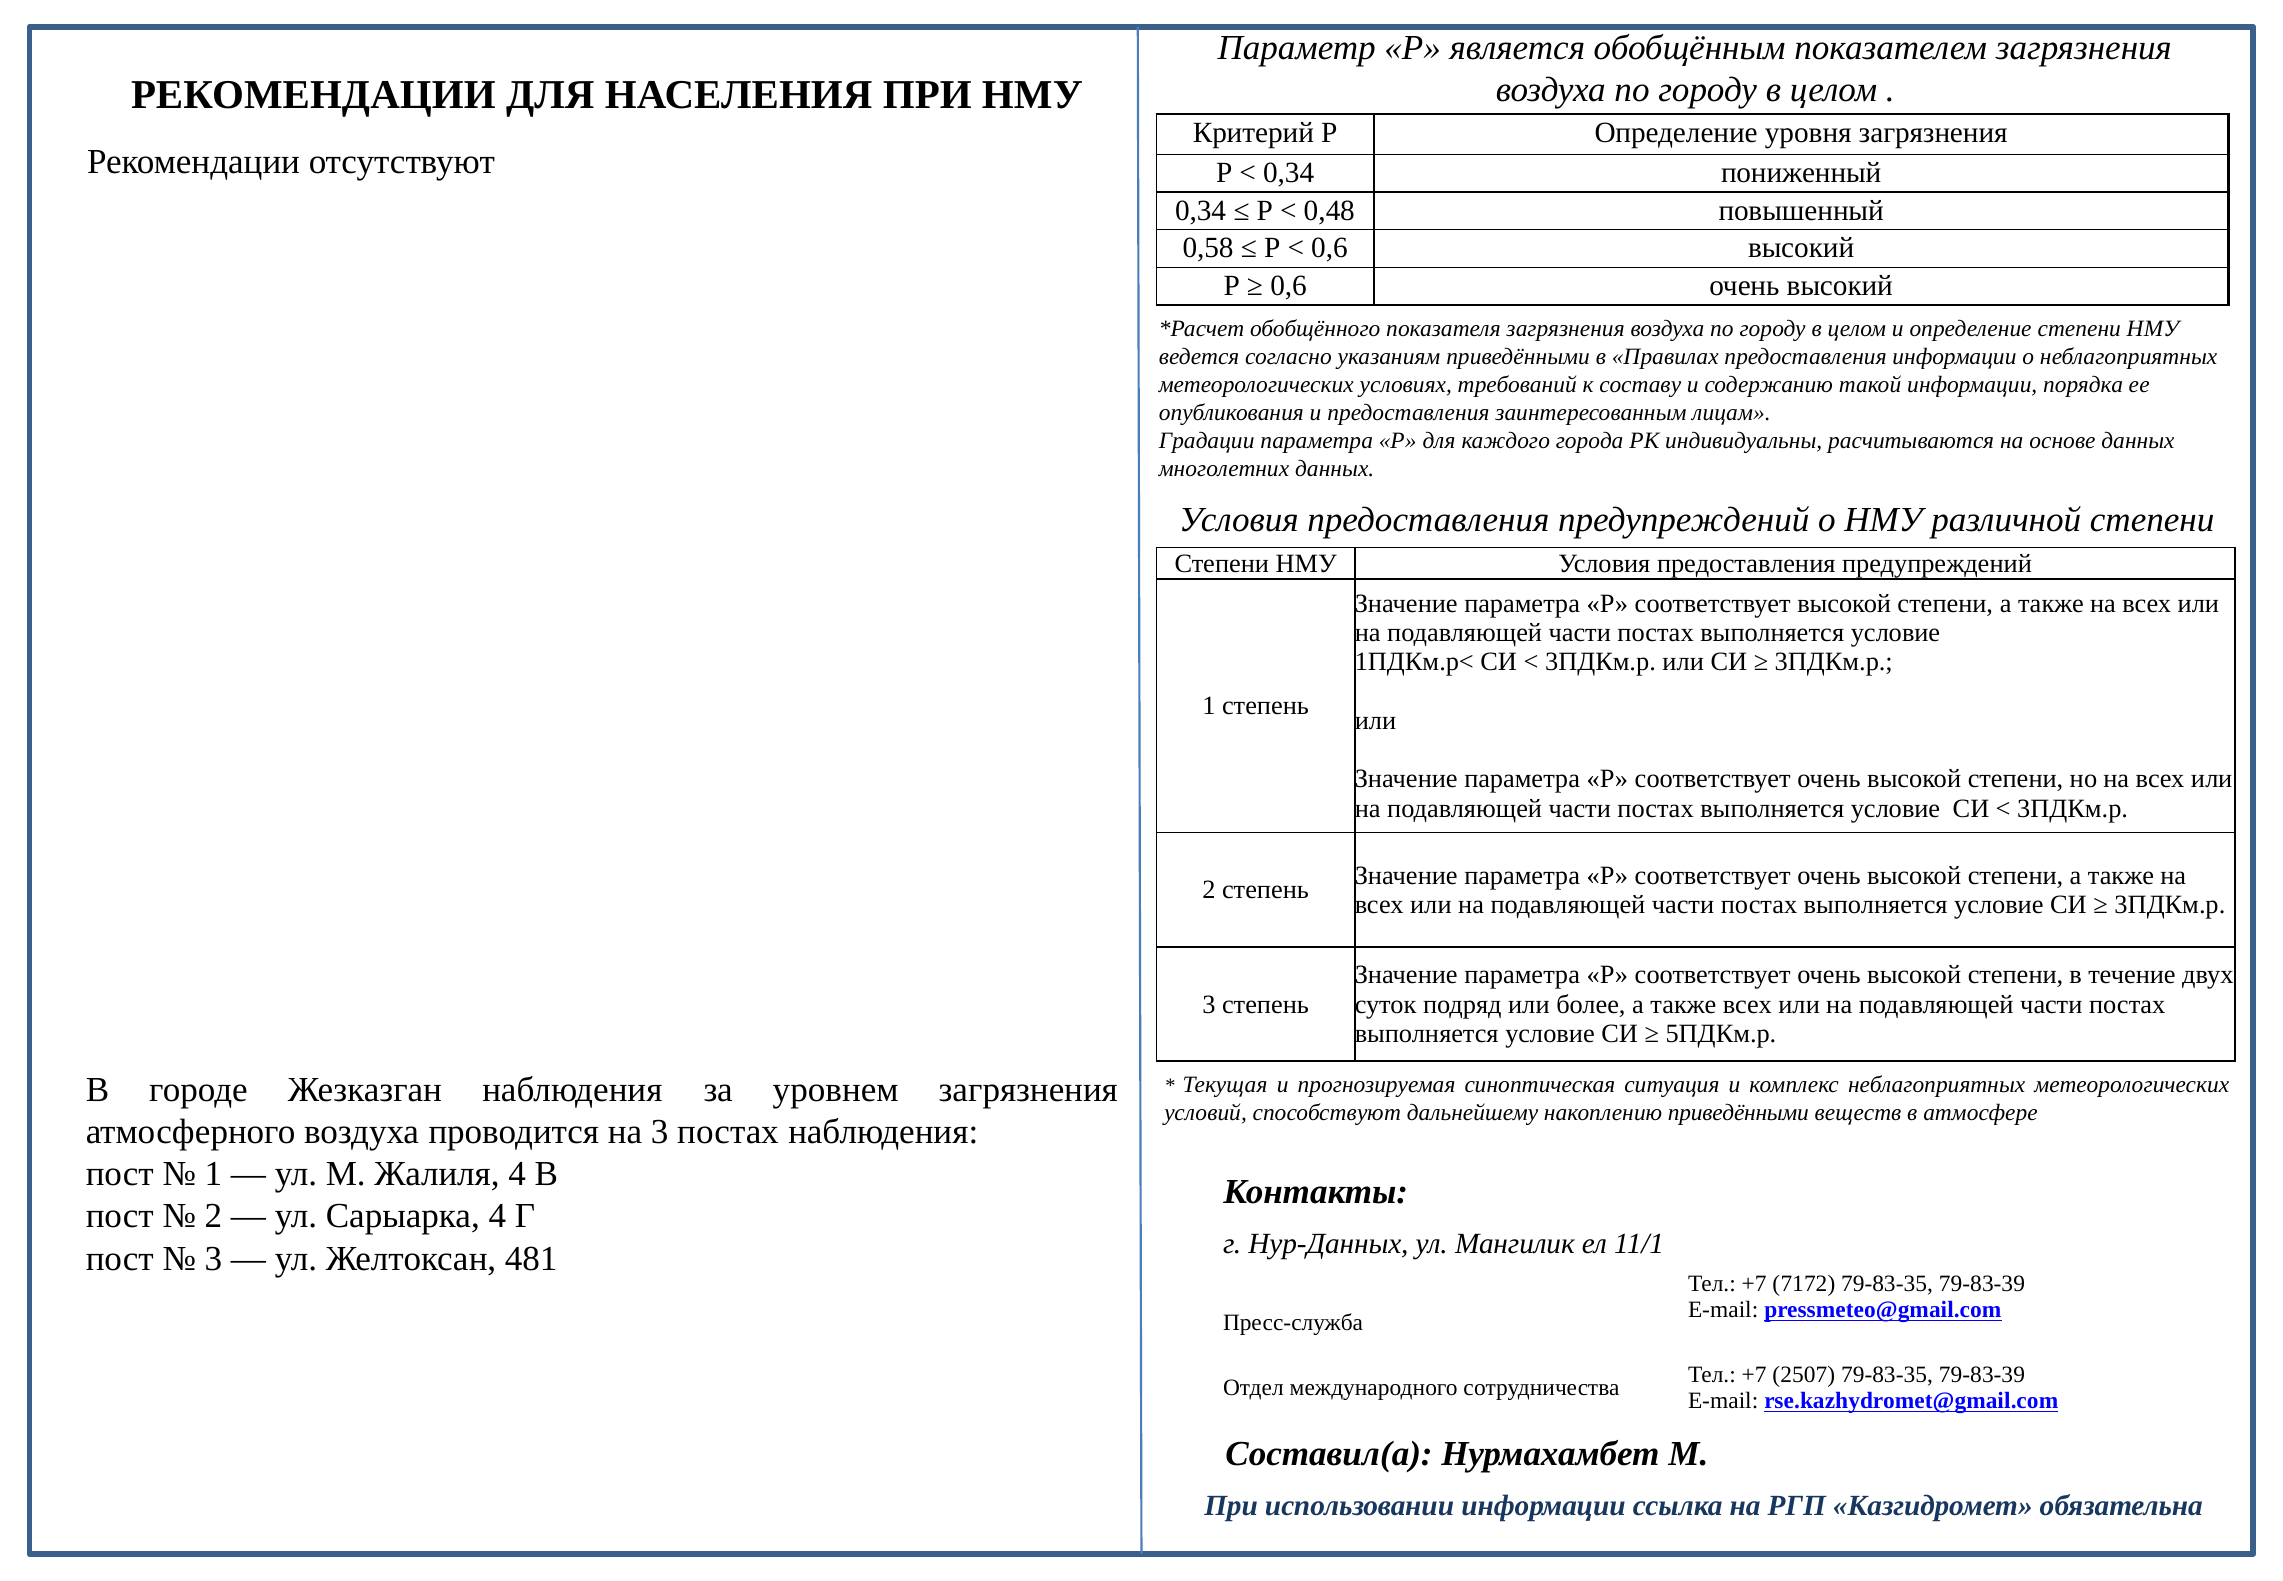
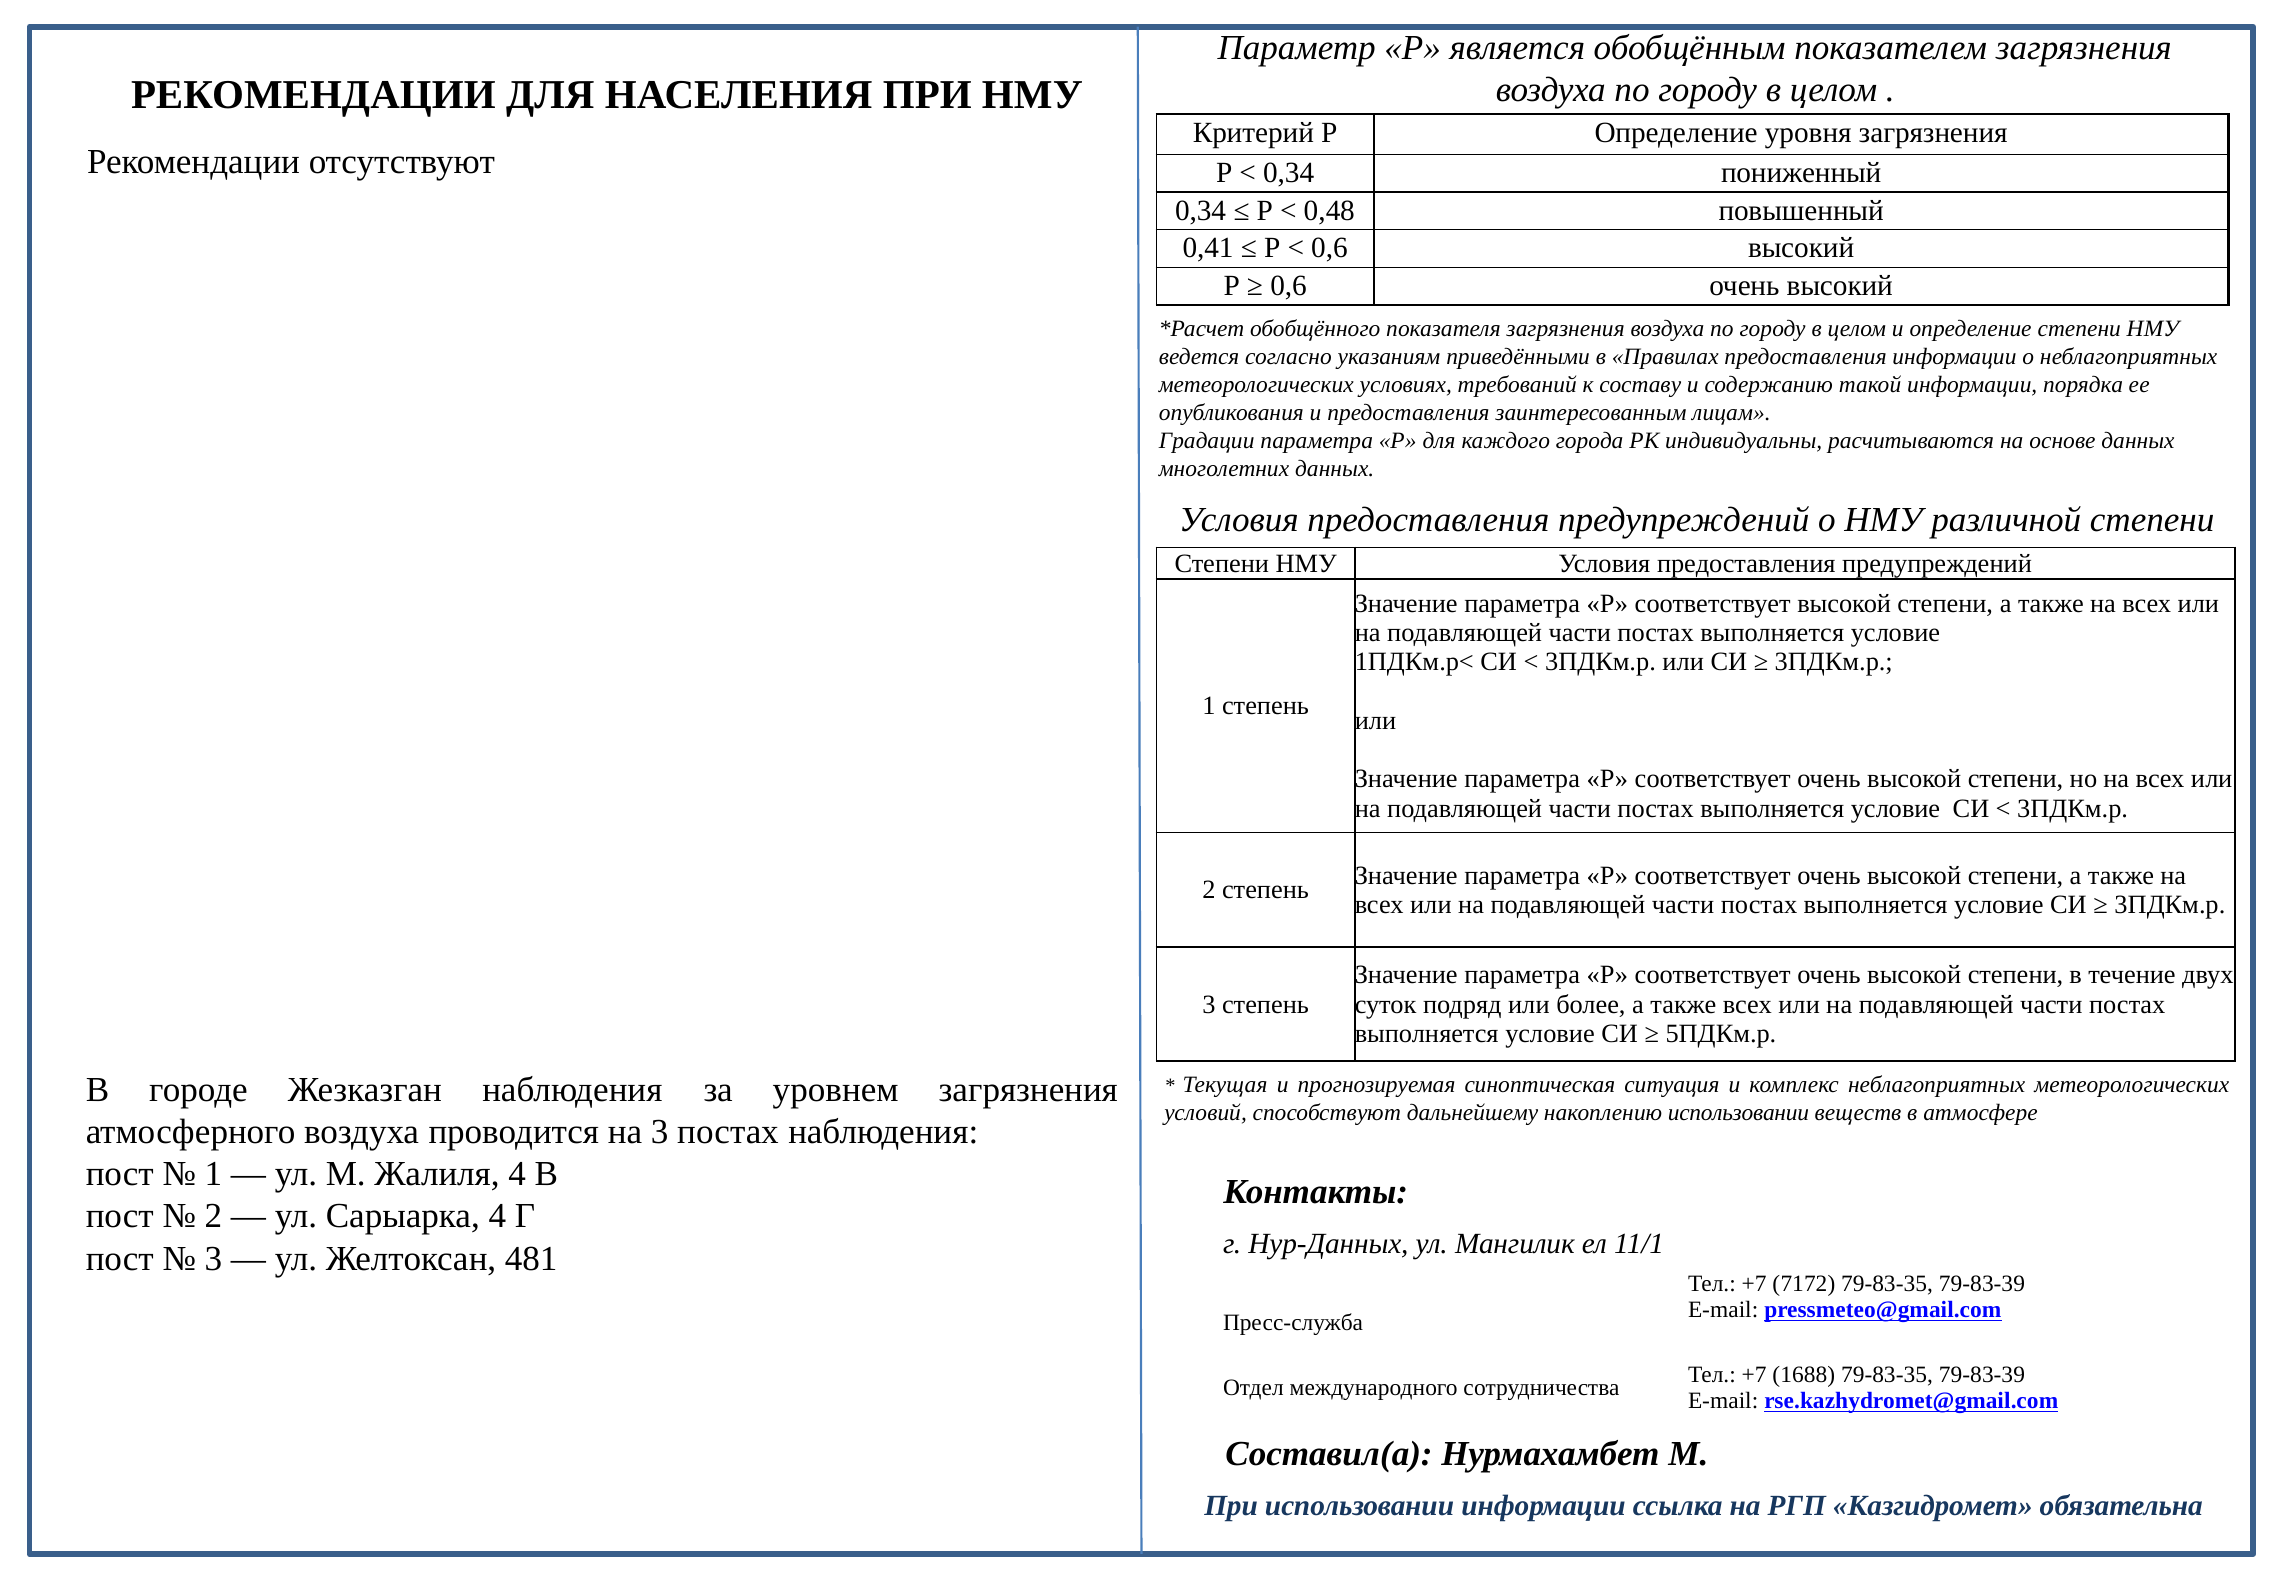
0,58: 0,58 -> 0,41
накоплению приведёнными: приведёнными -> использовании
2507: 2507 -> 1688
